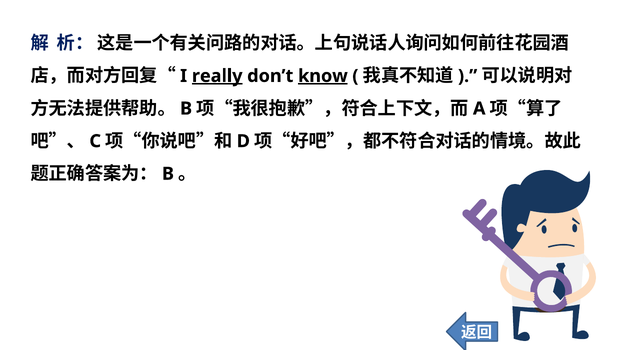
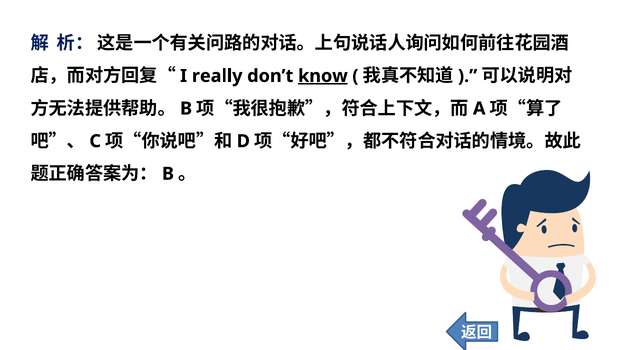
really underline: present -> none
